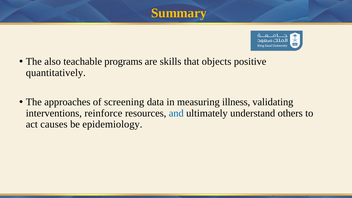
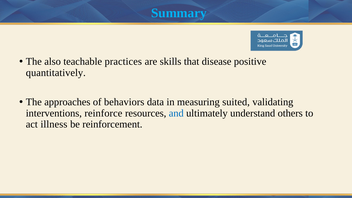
Summary colour: yellow -> light blue
programs: programs -> practices
objects: objects -> disease
screening: screening -> behaviors
illness: illness -> suited
causes: causes -> illness
epidemiology: epidemiology -> reinforcement
